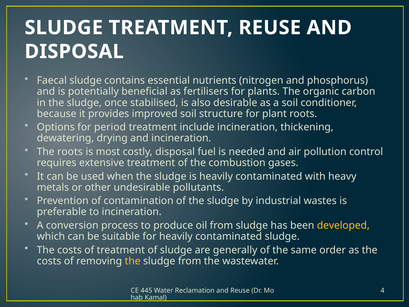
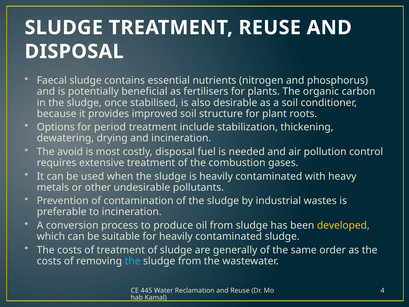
include incineration: incineration -> stabilization
The roots: roots -> avoid
the at (133, 261) colour: yellow -> light blue
